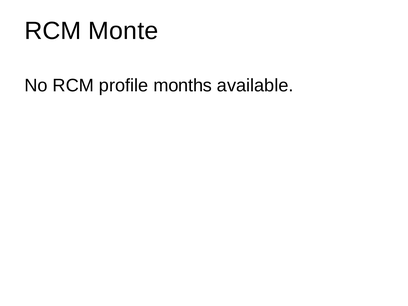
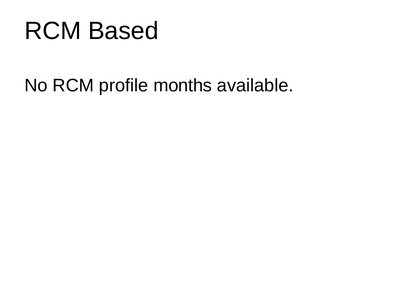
Monte: Monte -> Based
